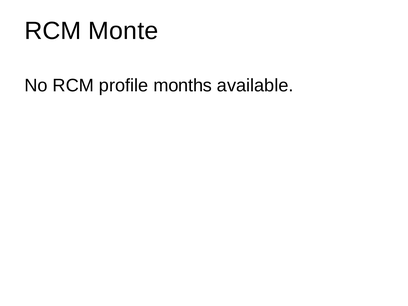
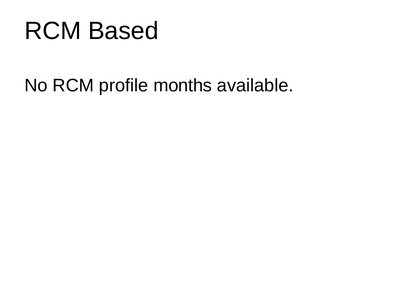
Monte: Monte -> Based
